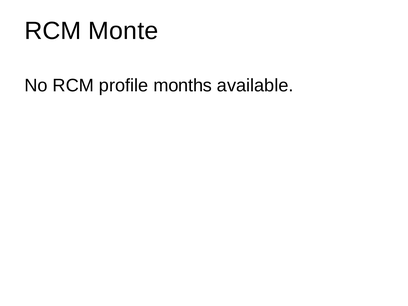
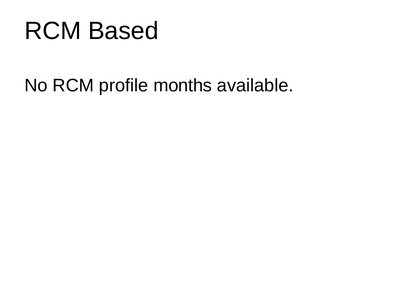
Monte: Monte -> Based
